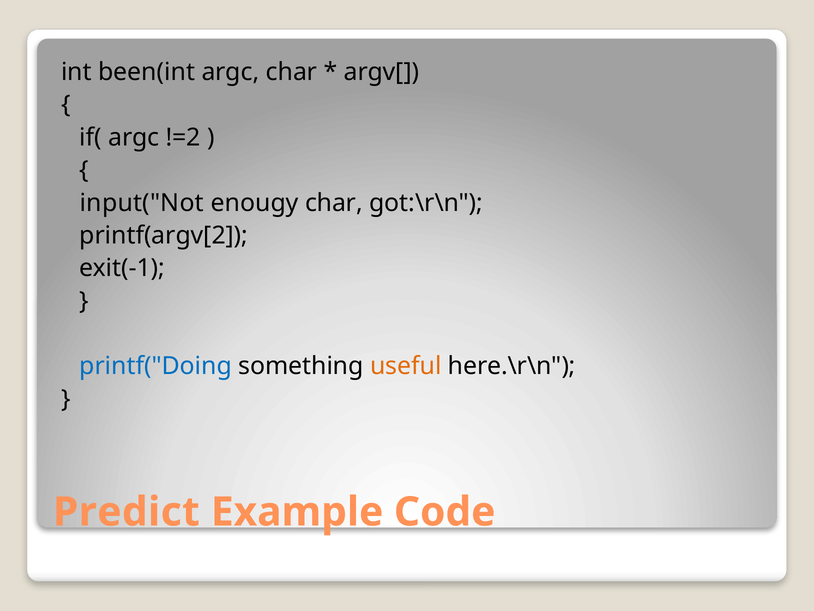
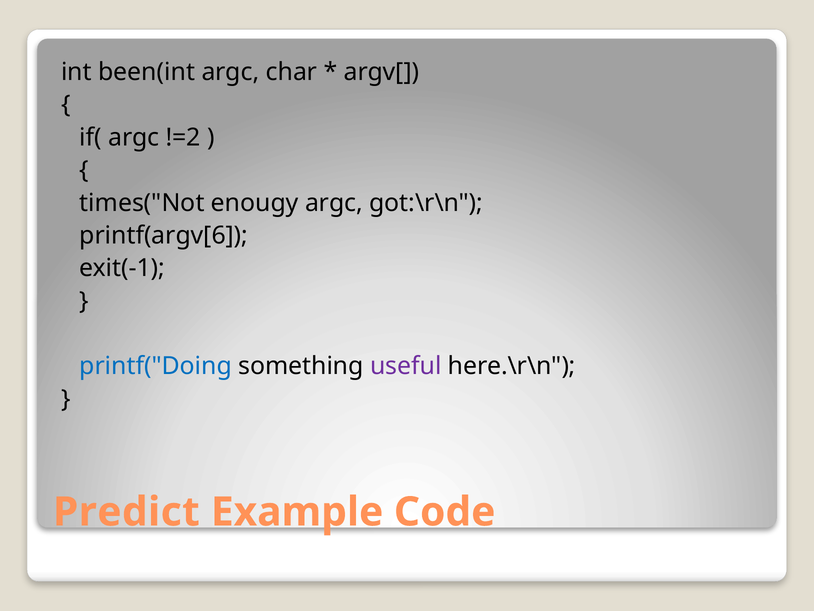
input("Not: input("Not -> times("Not
enougy char: char -> argc
printf(argv[2: printf(argv[2 -> printf(argv[6
useful colour: orange -> purple
